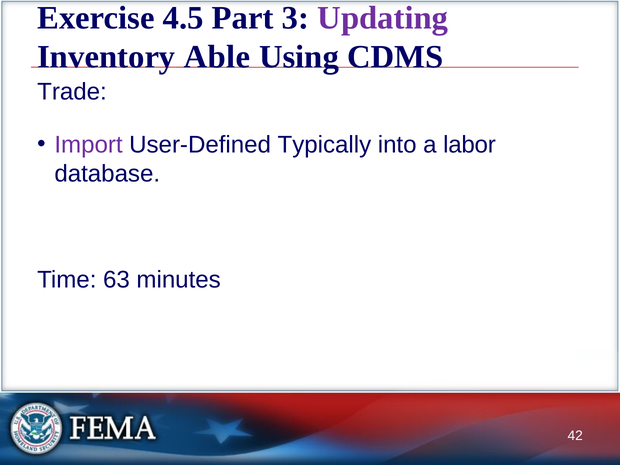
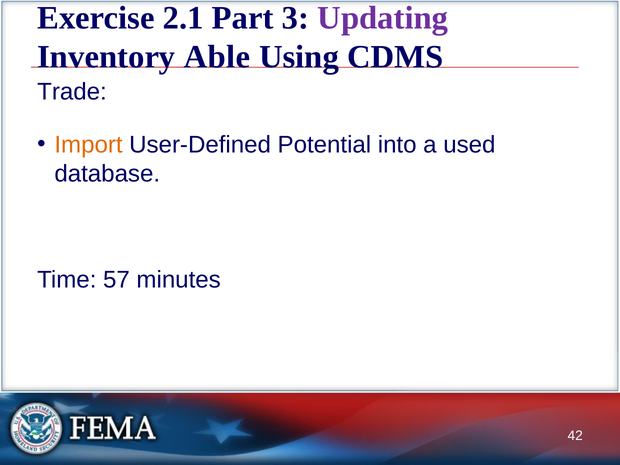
4.5: 4.5 -> 2.1
Import colour: purple -> orange
Typically: Typically -> Potential
labor: labor -> used
63: 63 -> 57
